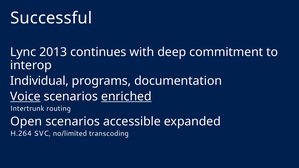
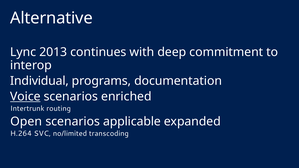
Successful: Successful -> Alternative
enriched underline: present -> none
accessible: accessible -> applicable
